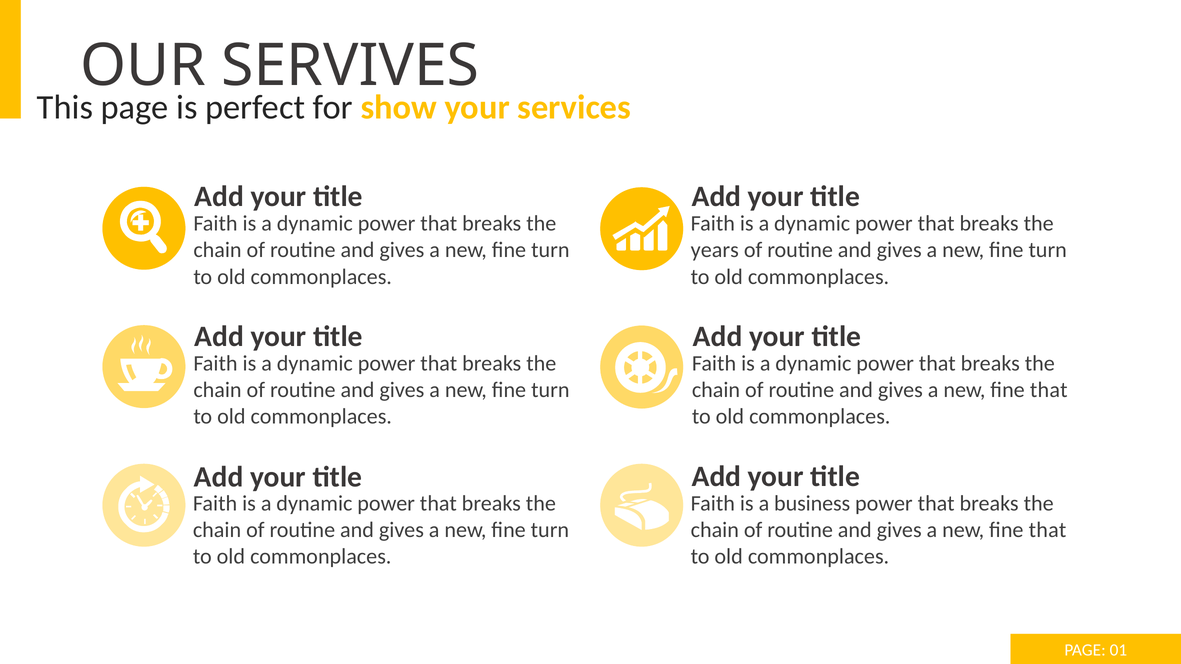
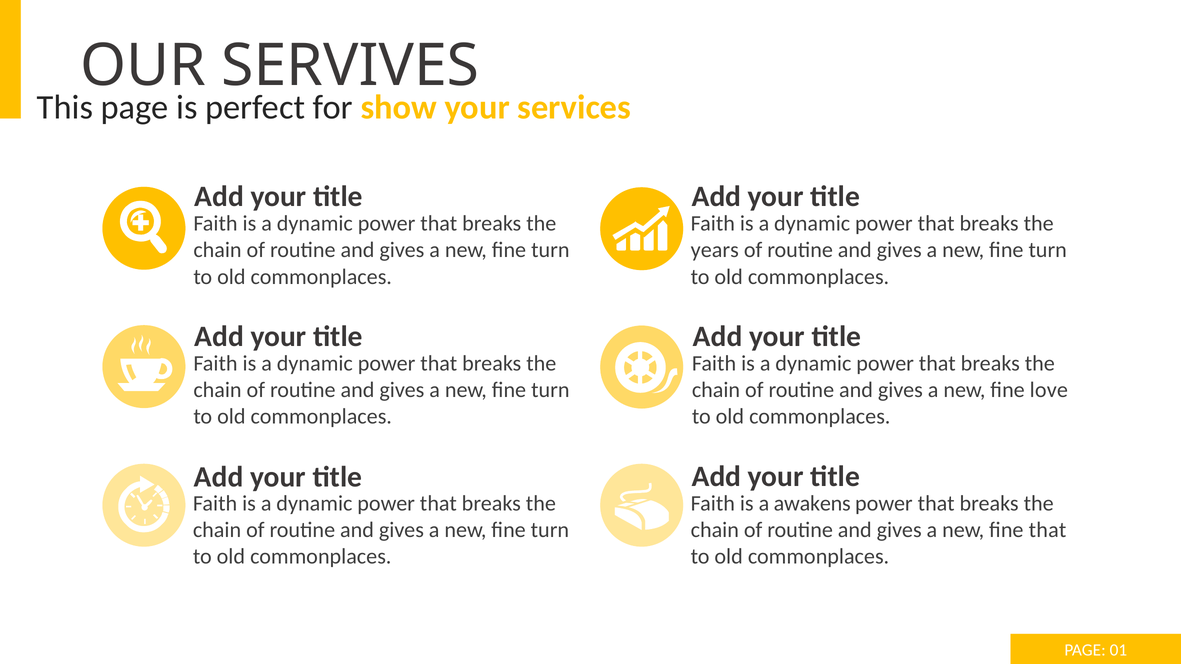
that at (1049, 390): that -> love
business: business -> awakens
